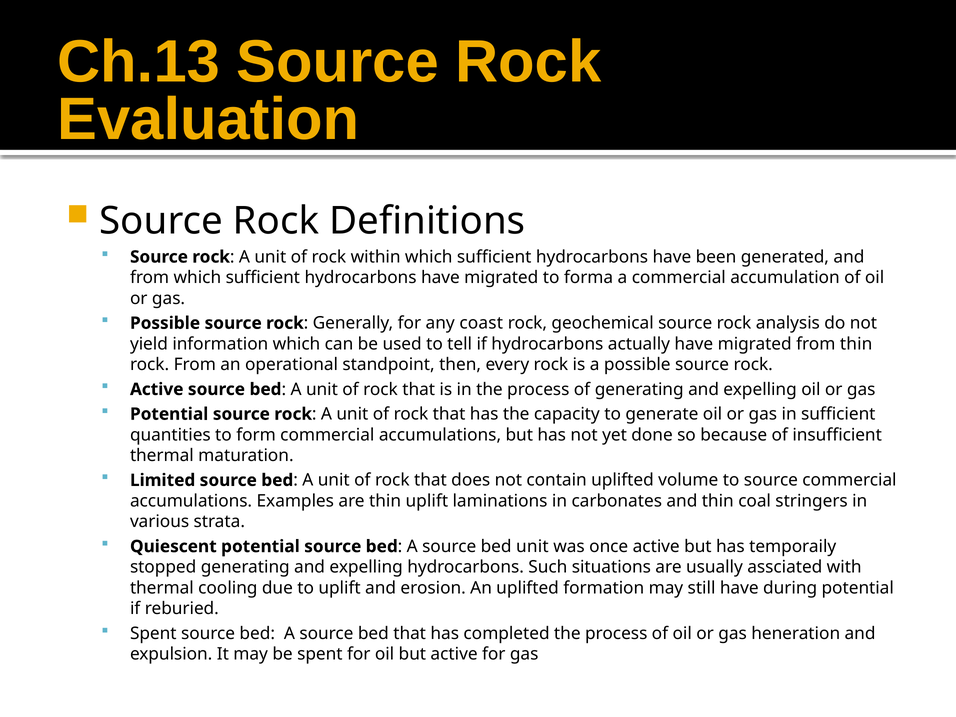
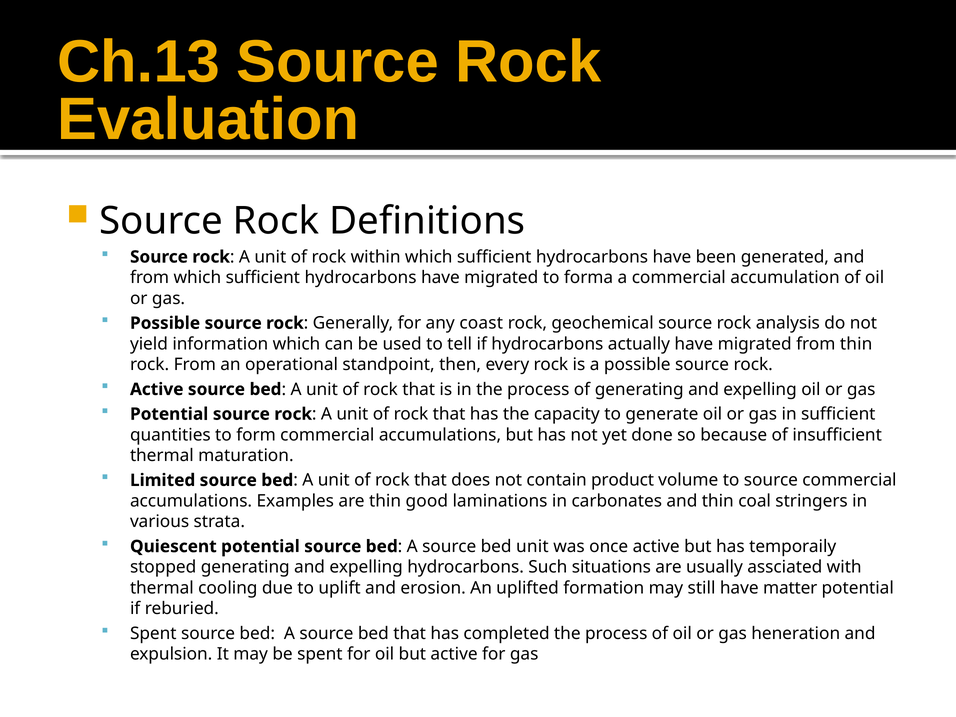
contain uplifted: uplifted -> product
thin uplift: uplift -> good
during: during -> matter
